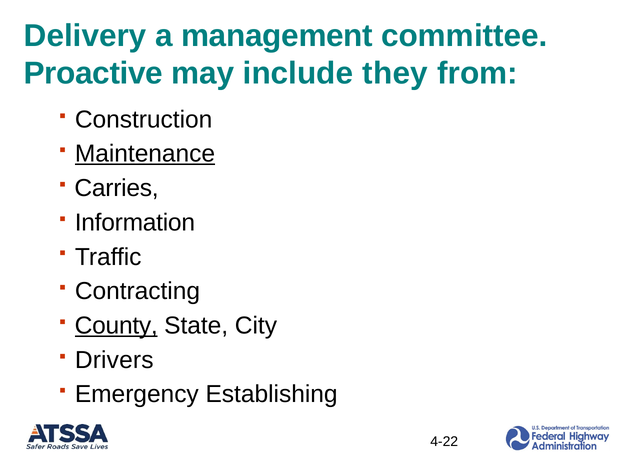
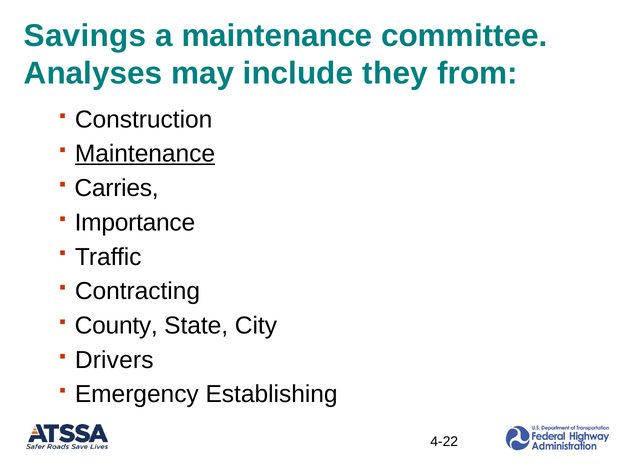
Delivery: Delivery -> Savings
a management: management -> maintenance
Proactive: Proactive -> Analyses
Information: Information -> Importance
County underline: present -> none
